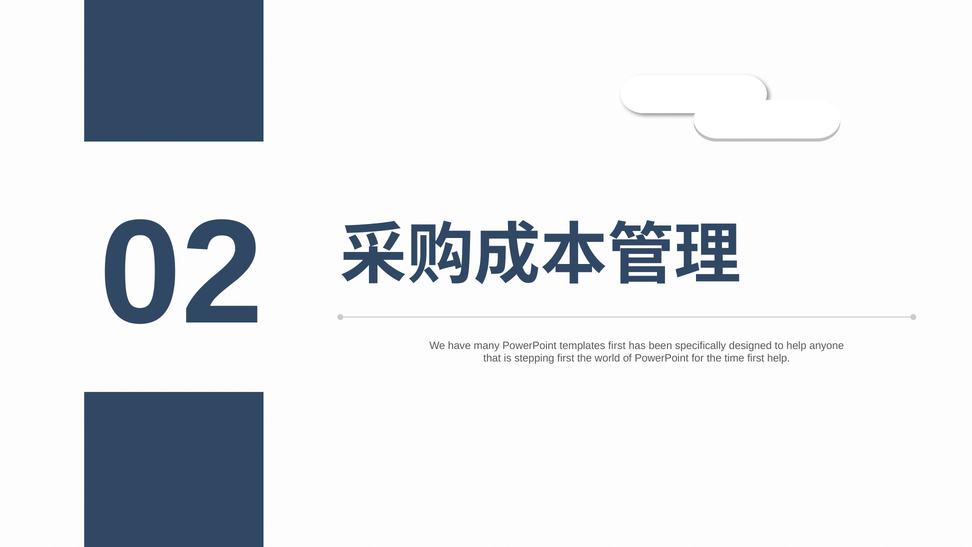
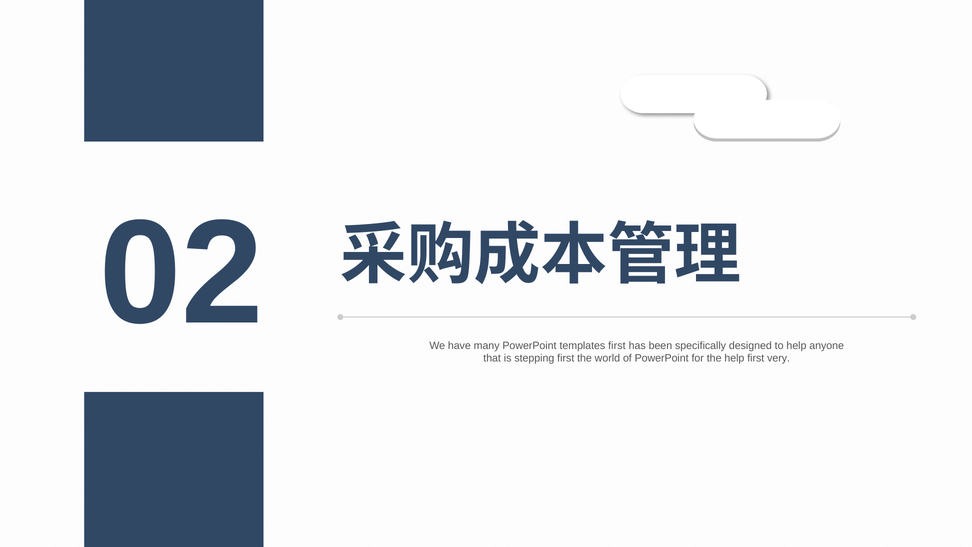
the time: time -> help
first help: help -> very
